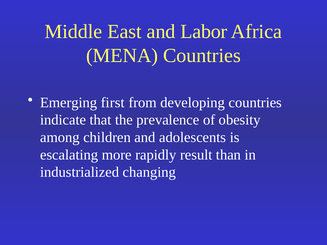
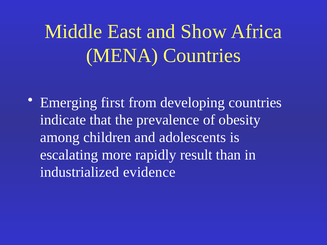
Labor: Labor -> Show
changing: changing -> evidence
